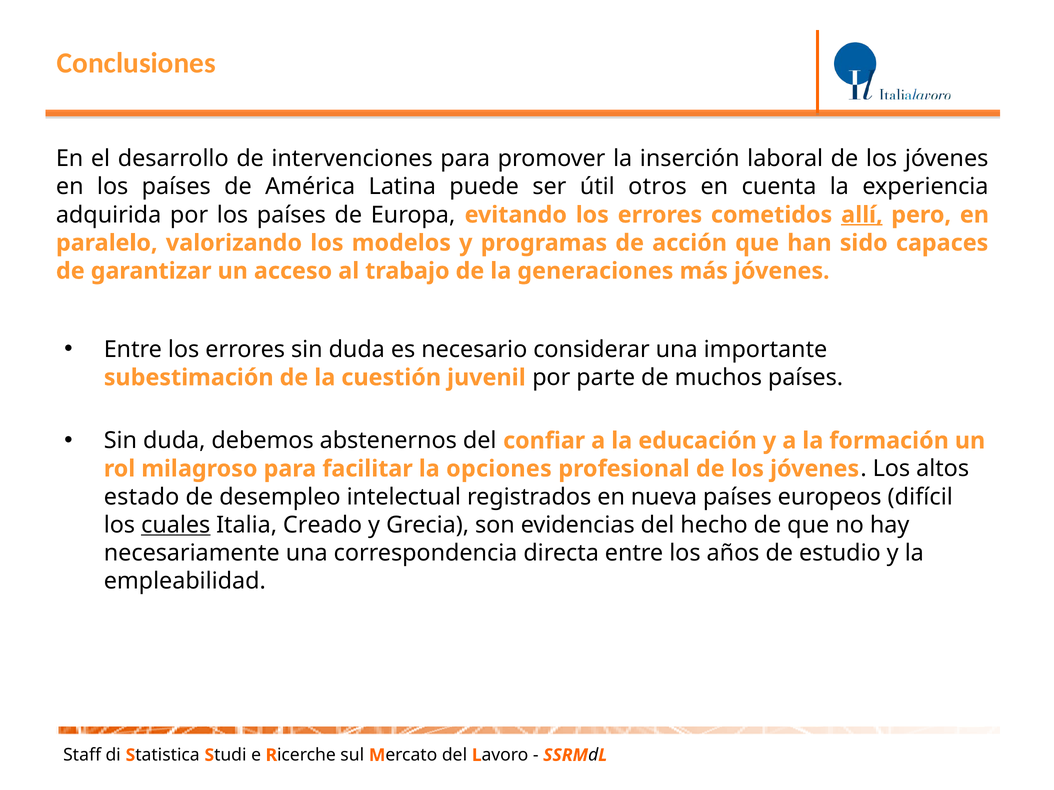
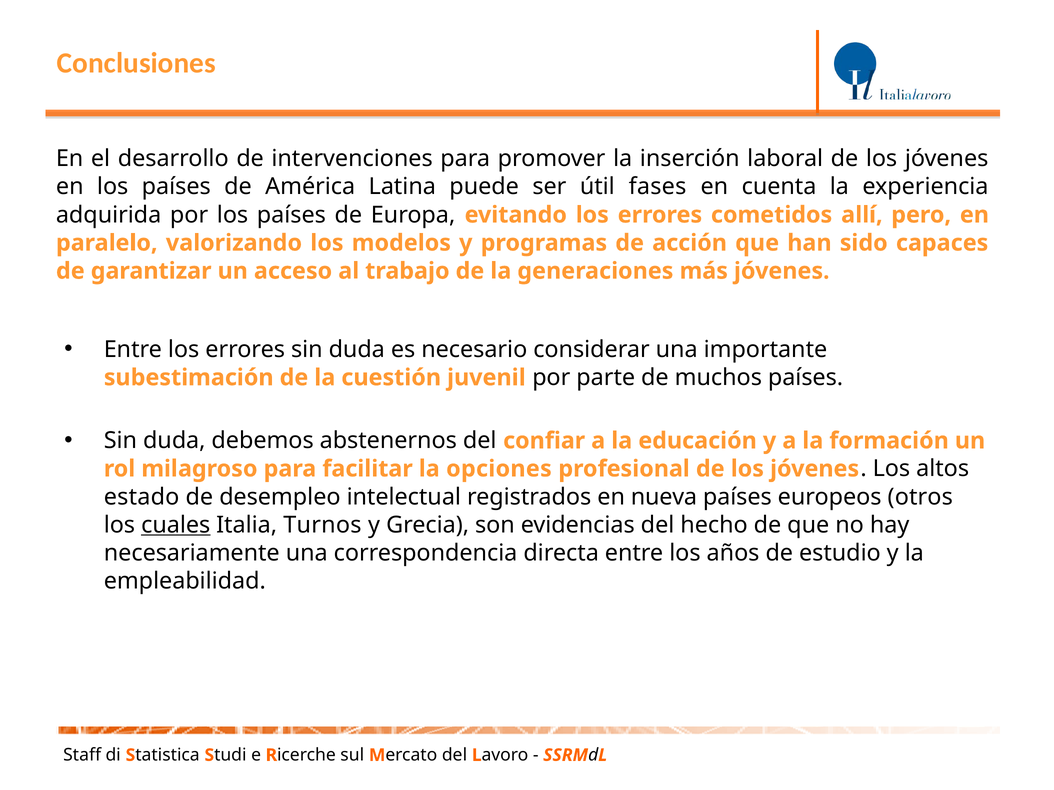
otros: otros -> fases
allí underline: present -> none
difícil: difícil -> otros
Creado: Creado -> Turnos
